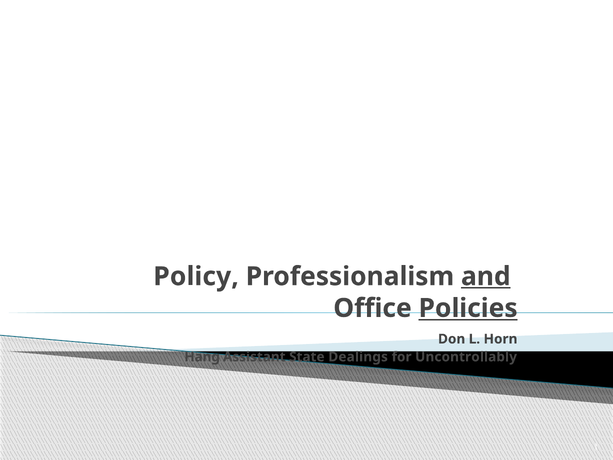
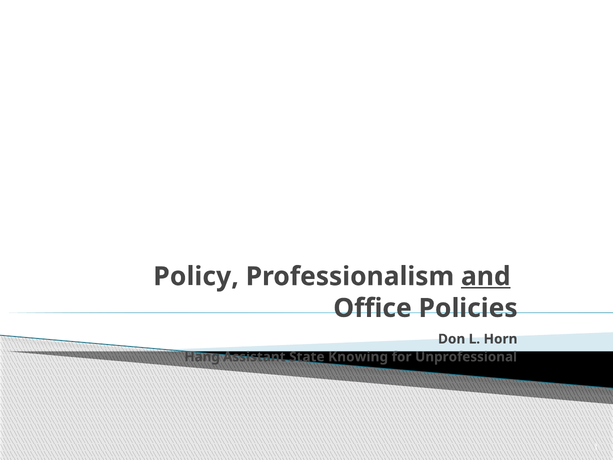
Policies underline: present -> none
Dealings: Dealings -> Knowing
Uncontrollably: Uncontrollably -> Unprofessional
